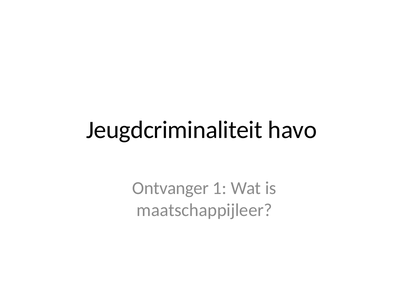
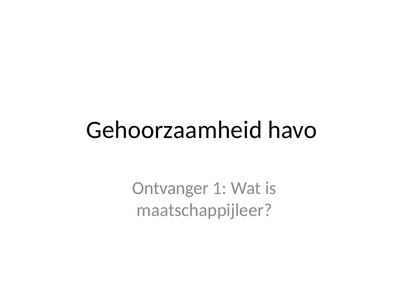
Jeugdcriminaliteit: Jeugdcriminaliteit -> Gehoorzaamheid
